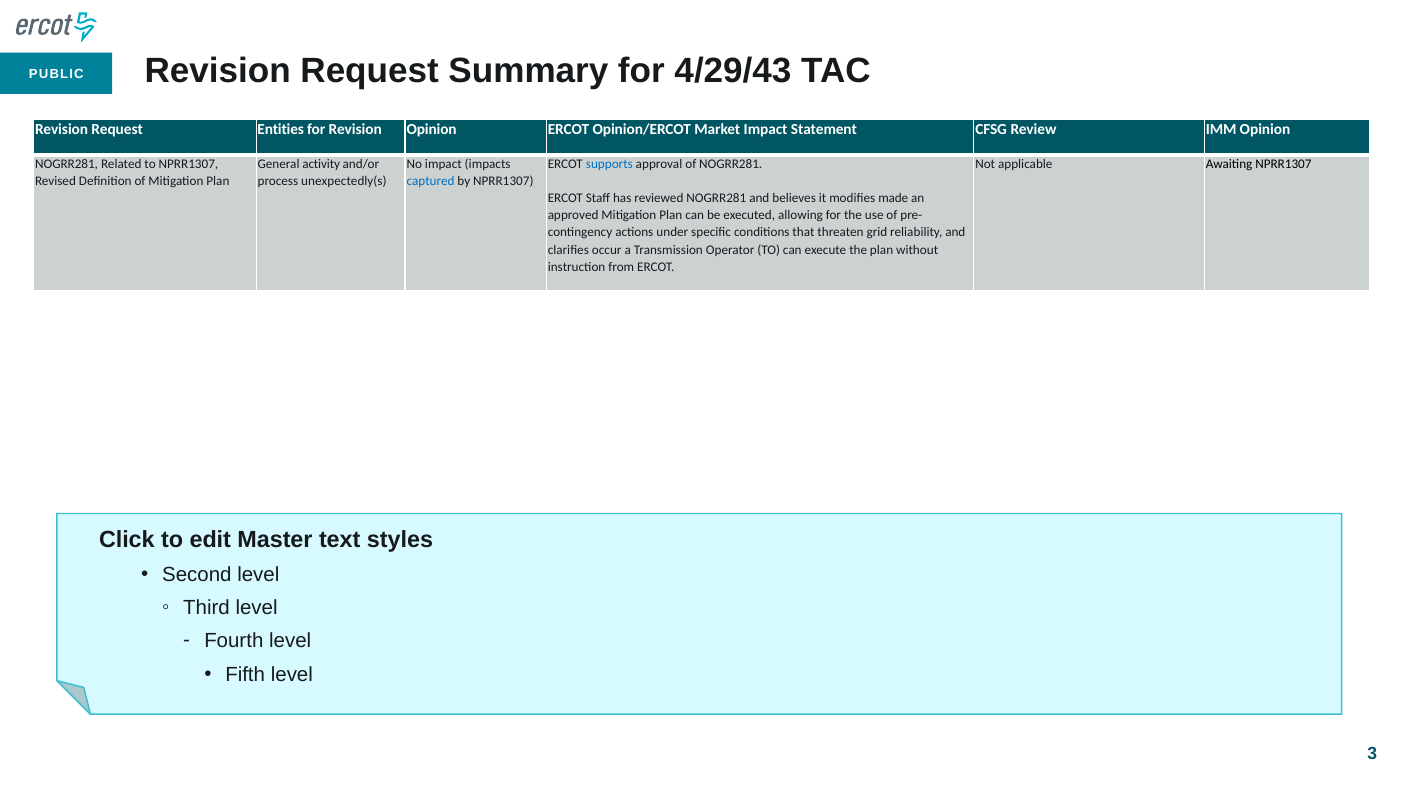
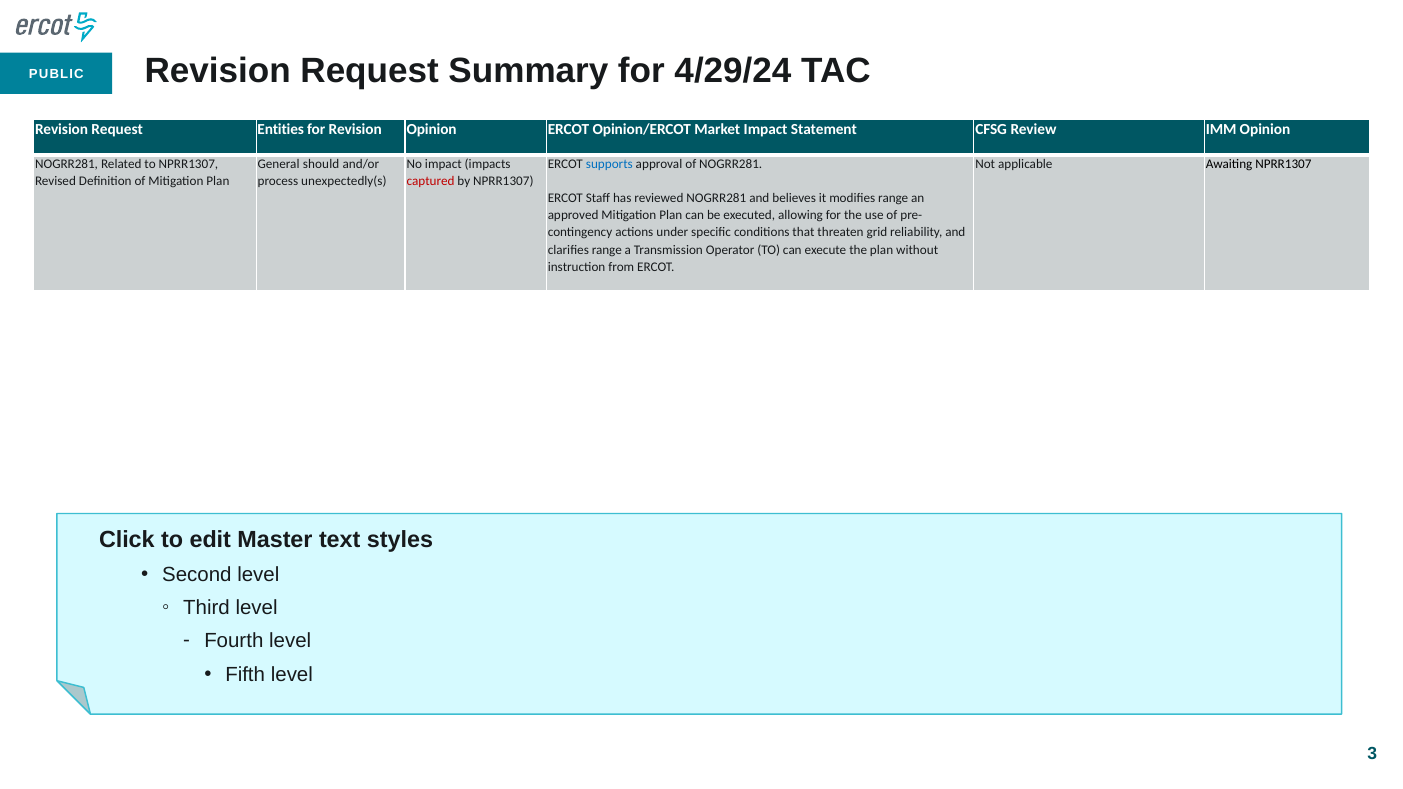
4/29/43: 4/29/43 -> 4/29/24
activity: activity -> should
captured colour: blue -> red
modifies made: made -> range
clarifies occur: occur -> range
